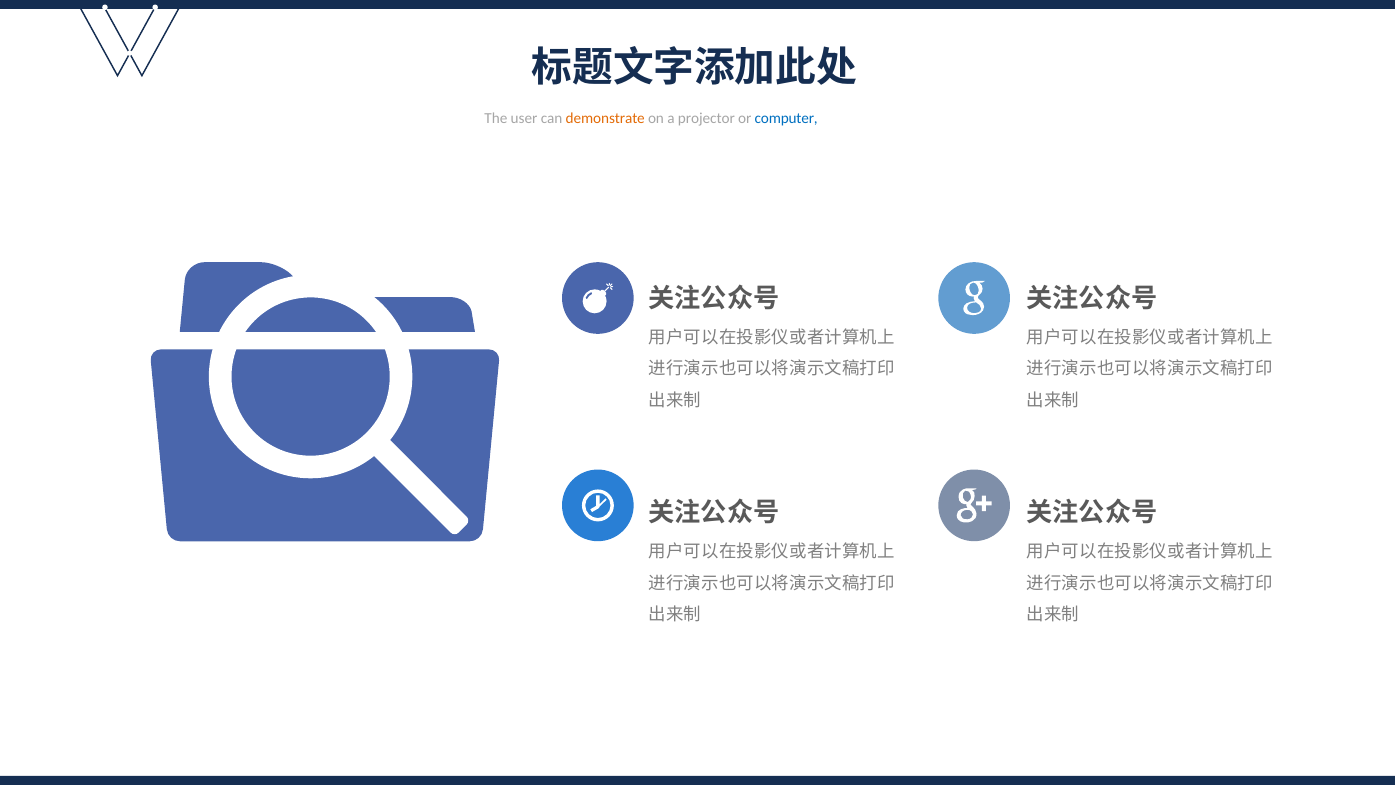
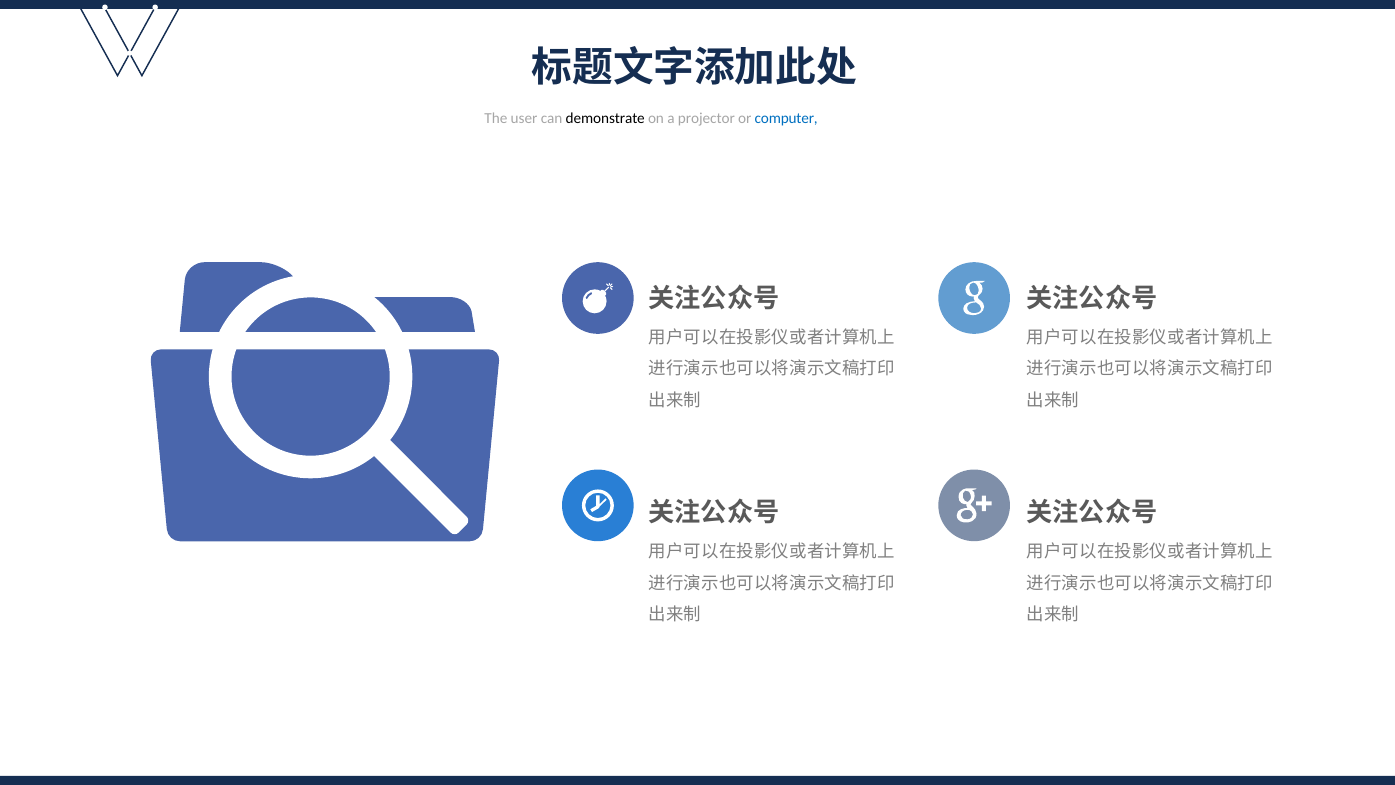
demonstrate colour: orange -> black
